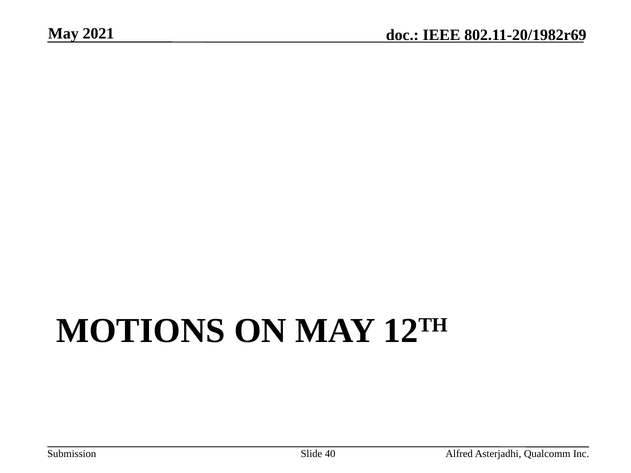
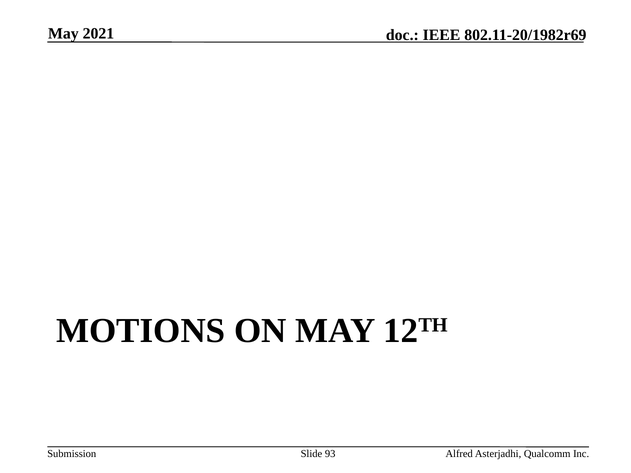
40: 40 -> 93
